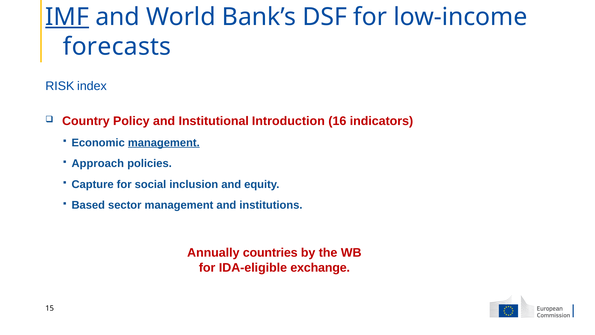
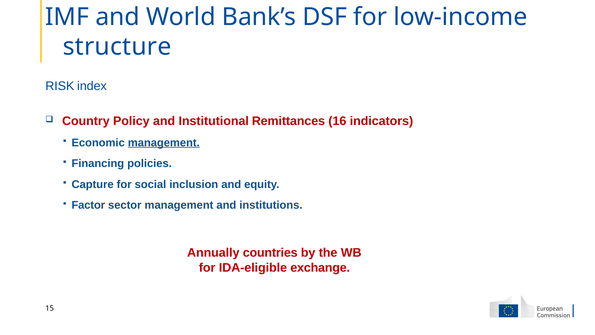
IMF underline: present -> none
forecasts: forecasts -> structure
Introduction: Introduction -> Remittances
Approach: Approach -> Financing
Based: Based -> Factor
